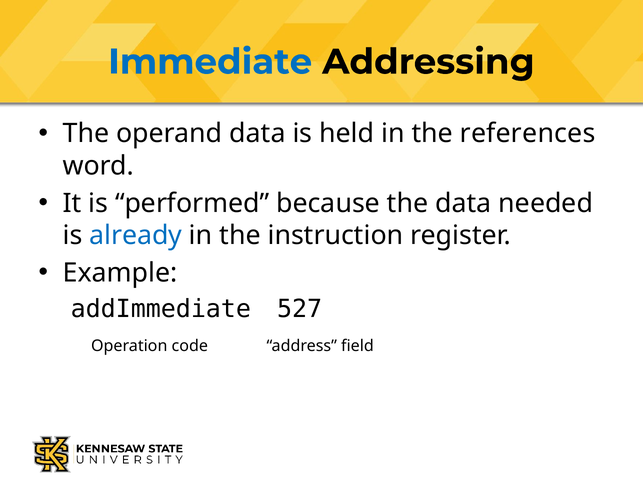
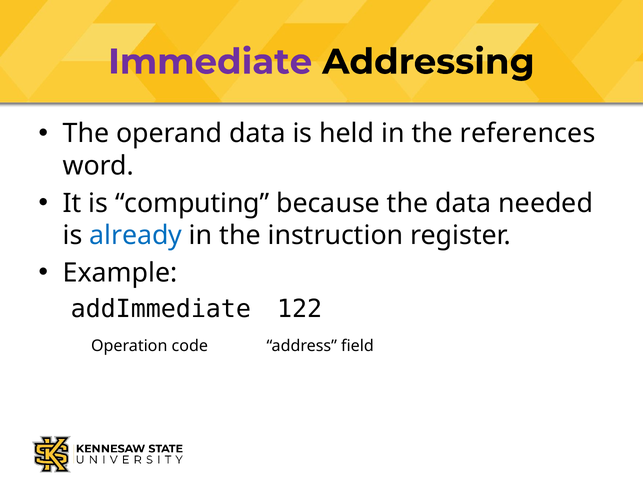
Immediate colour: blue -> purple
performed: performed -> computing
527: 527 -> 122
